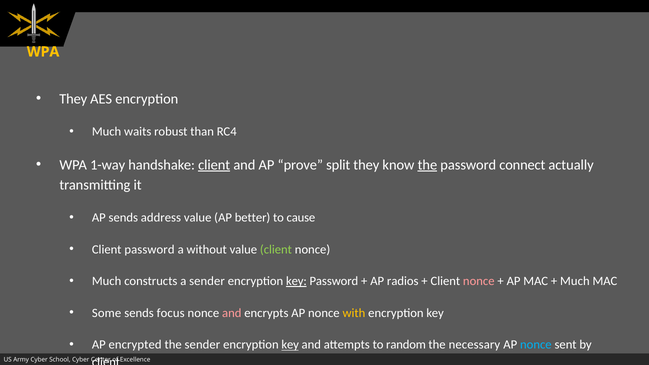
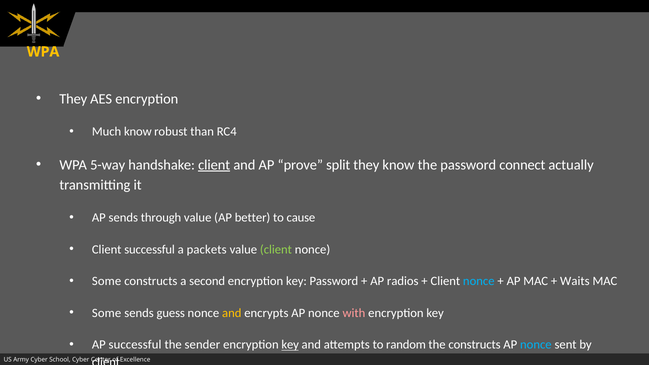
Much waits: waits -> know
1-way: 1-way -> 5-way
the at (427, 165) underline: present -> none
address: address -> through
Client password: password -> successful
without: without -> packets
Much at (107, 281): Much -> Some
a sender: sender -> second
key at (296, 281) underline: present -> none
nonce at (479, 281) colour: pink -> light blue
Much at (575, 281): Much -> Waits
focus: focus -> guess
and at (232, 313) colour: pink -> yellow
with colour: yellow -> pink
AP encrypted: encrypted -> successful
the necessary: necessary -> constructs
